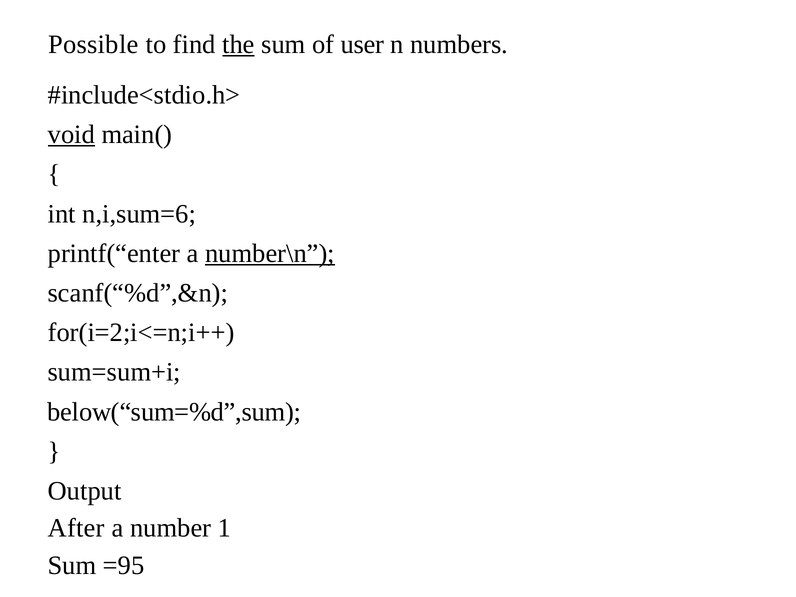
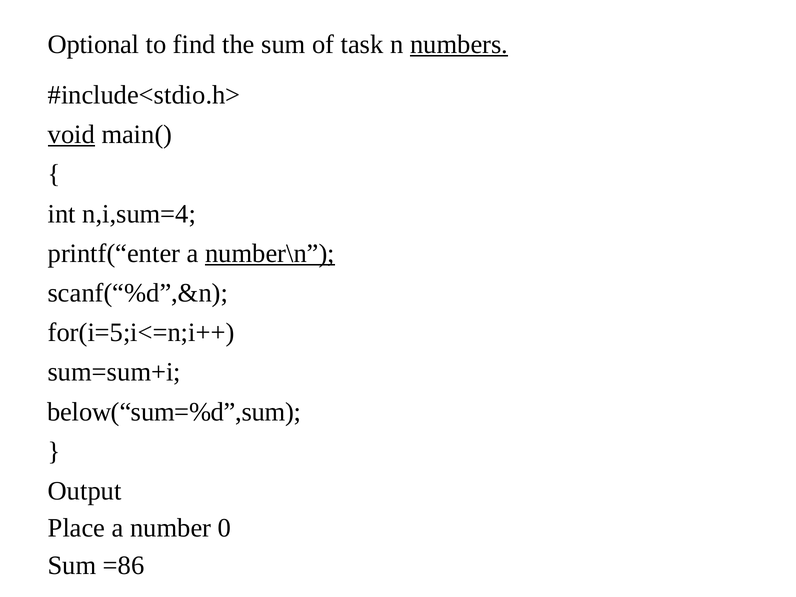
Possible: Possible -> Optional
the underline: present -> none
user: user -> task
numbers underline: none -> present
n,i,sum=6: n,i,sum=6 -> n,i,sum=4
for(i=2;i<=n;i++: for(i=2;i<=n;i++ -> for(i=5;i<=n;i++
After: After -> Place
1: 1 -> 0
=95: =95 -> =86
